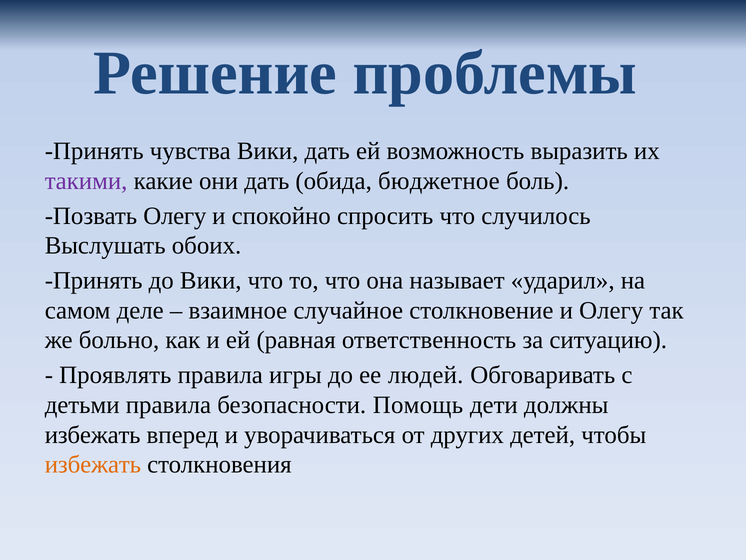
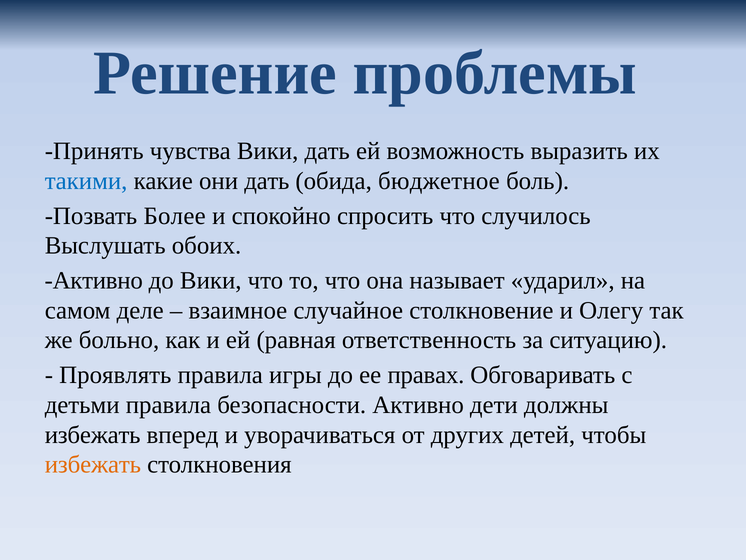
такими colour: purple -> blue
Позвать Олегу: Олегу -> Более
Принять at (94, 280): Принять -> Активно
людей: людей -> правах
безопасности Помощь: Помощь -> Активно
